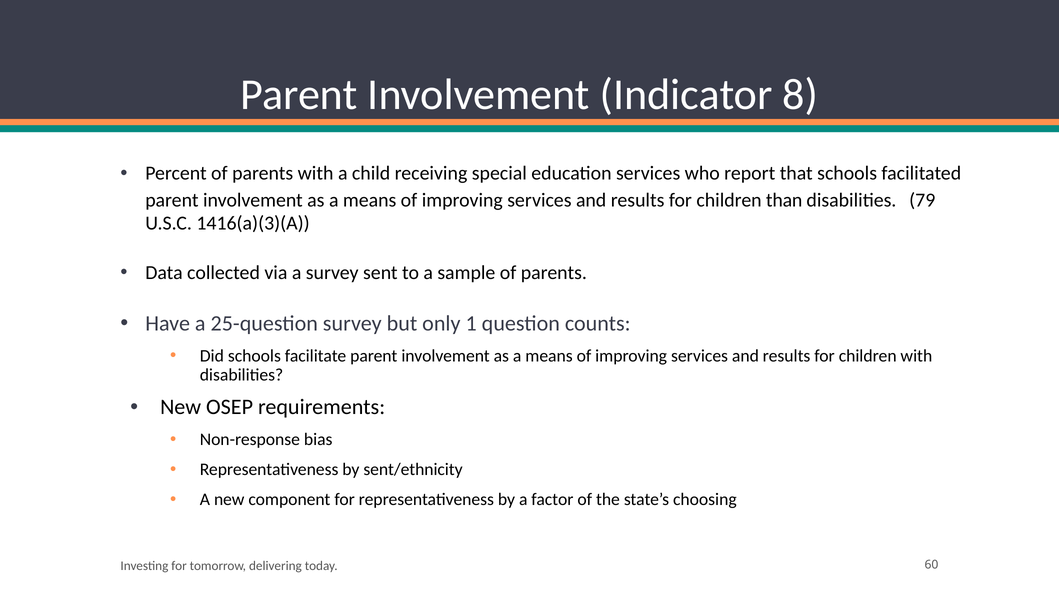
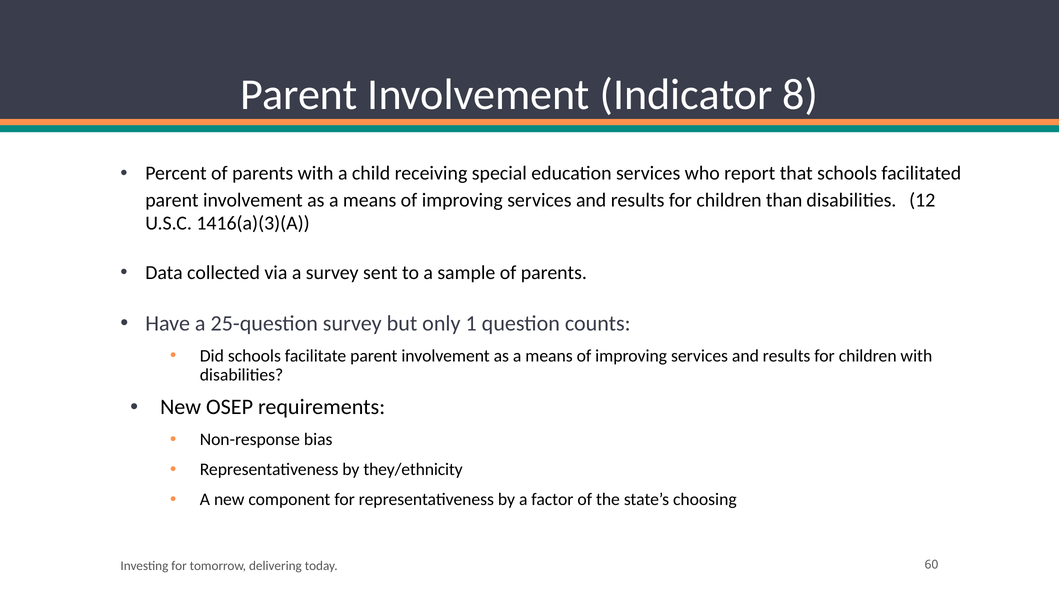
79: 79 -> 12
sent/ethnicity: sent/ethnicity -> they/ethnicity
